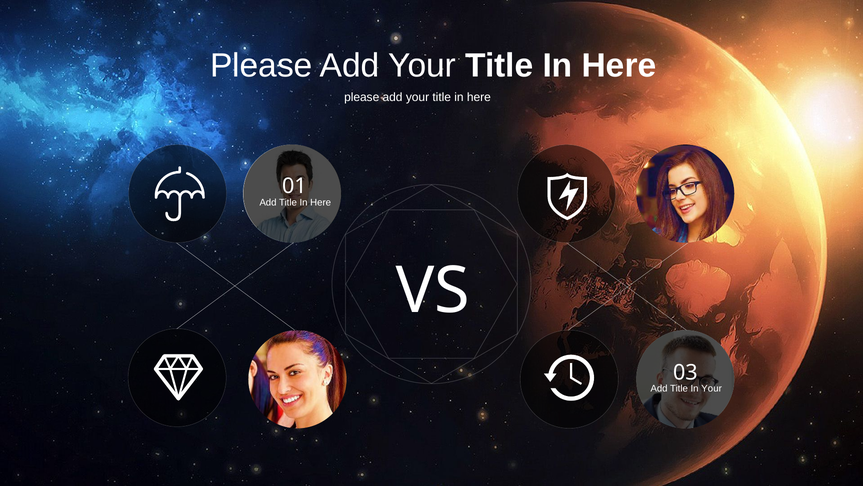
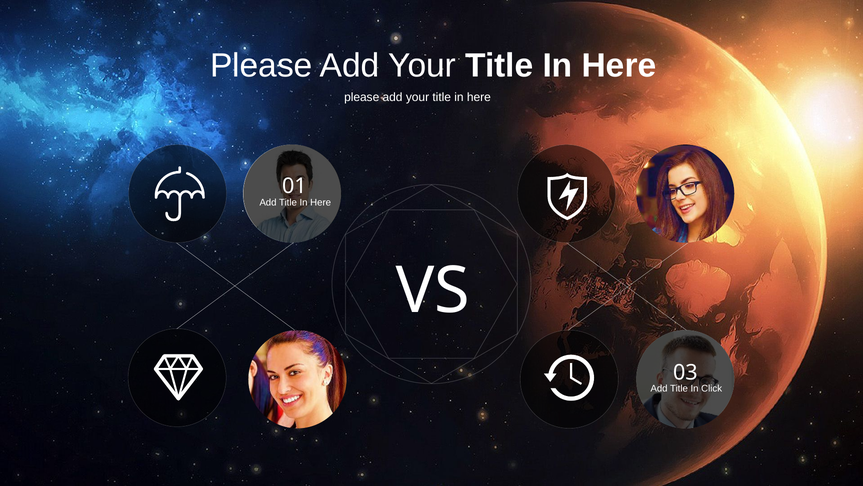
In Your: Your -> Click
